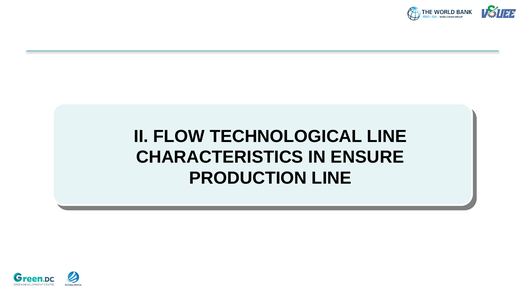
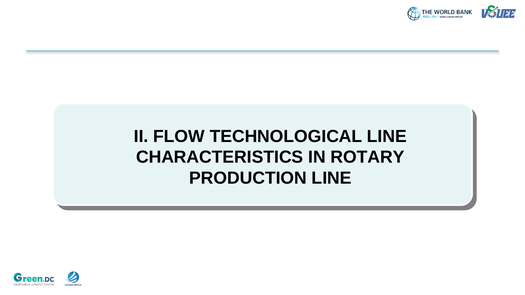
ENSURE: ENSURE -> ROTARY
